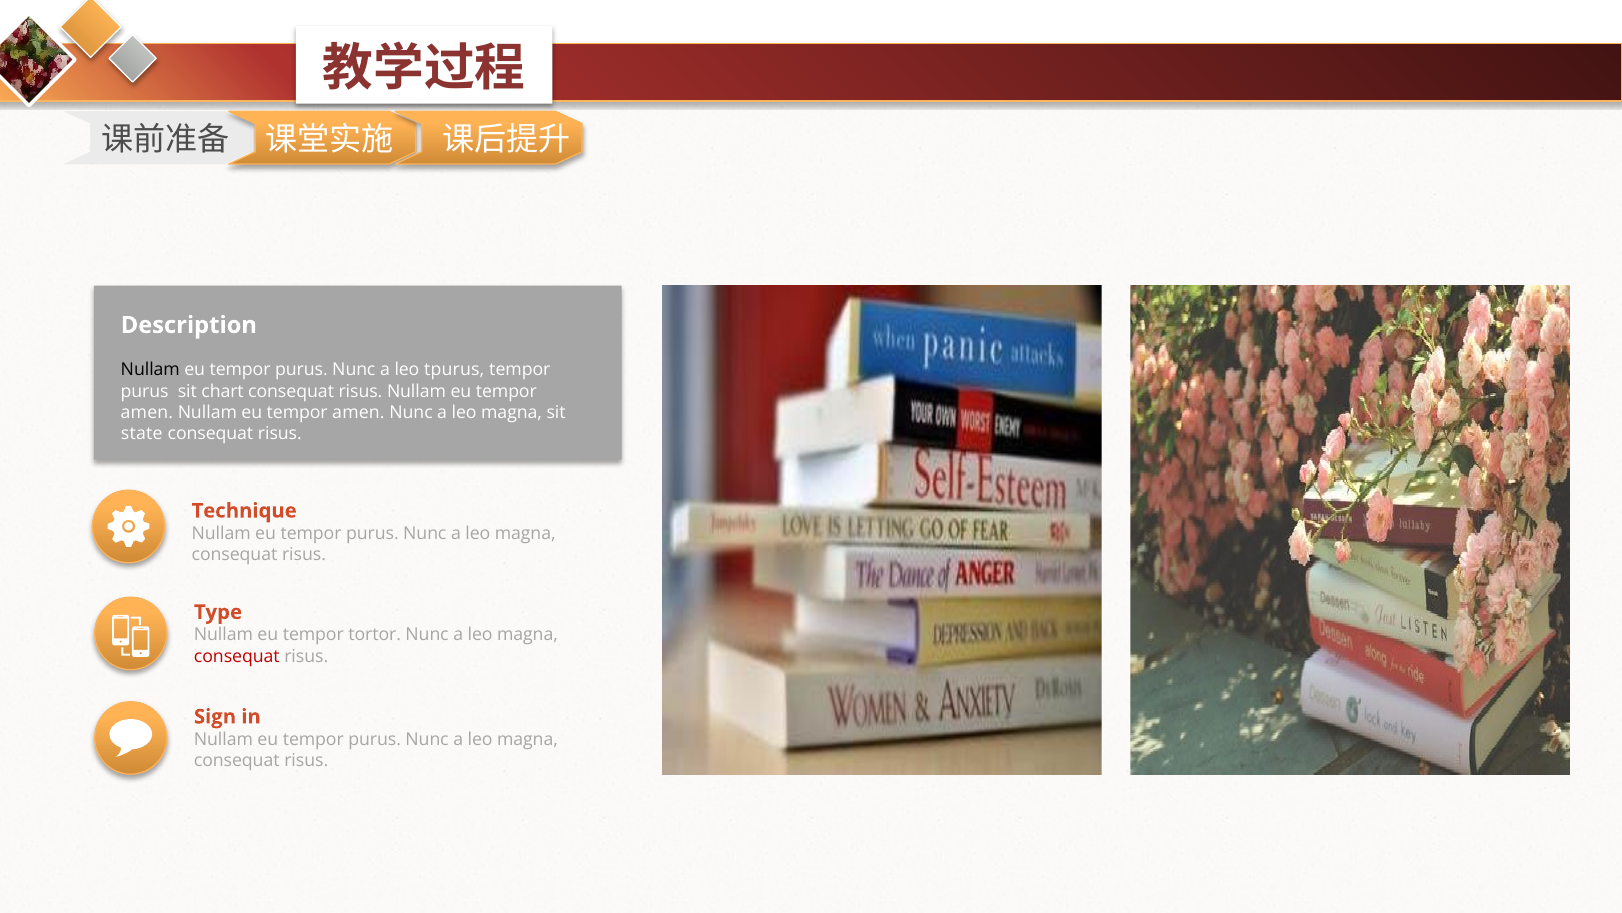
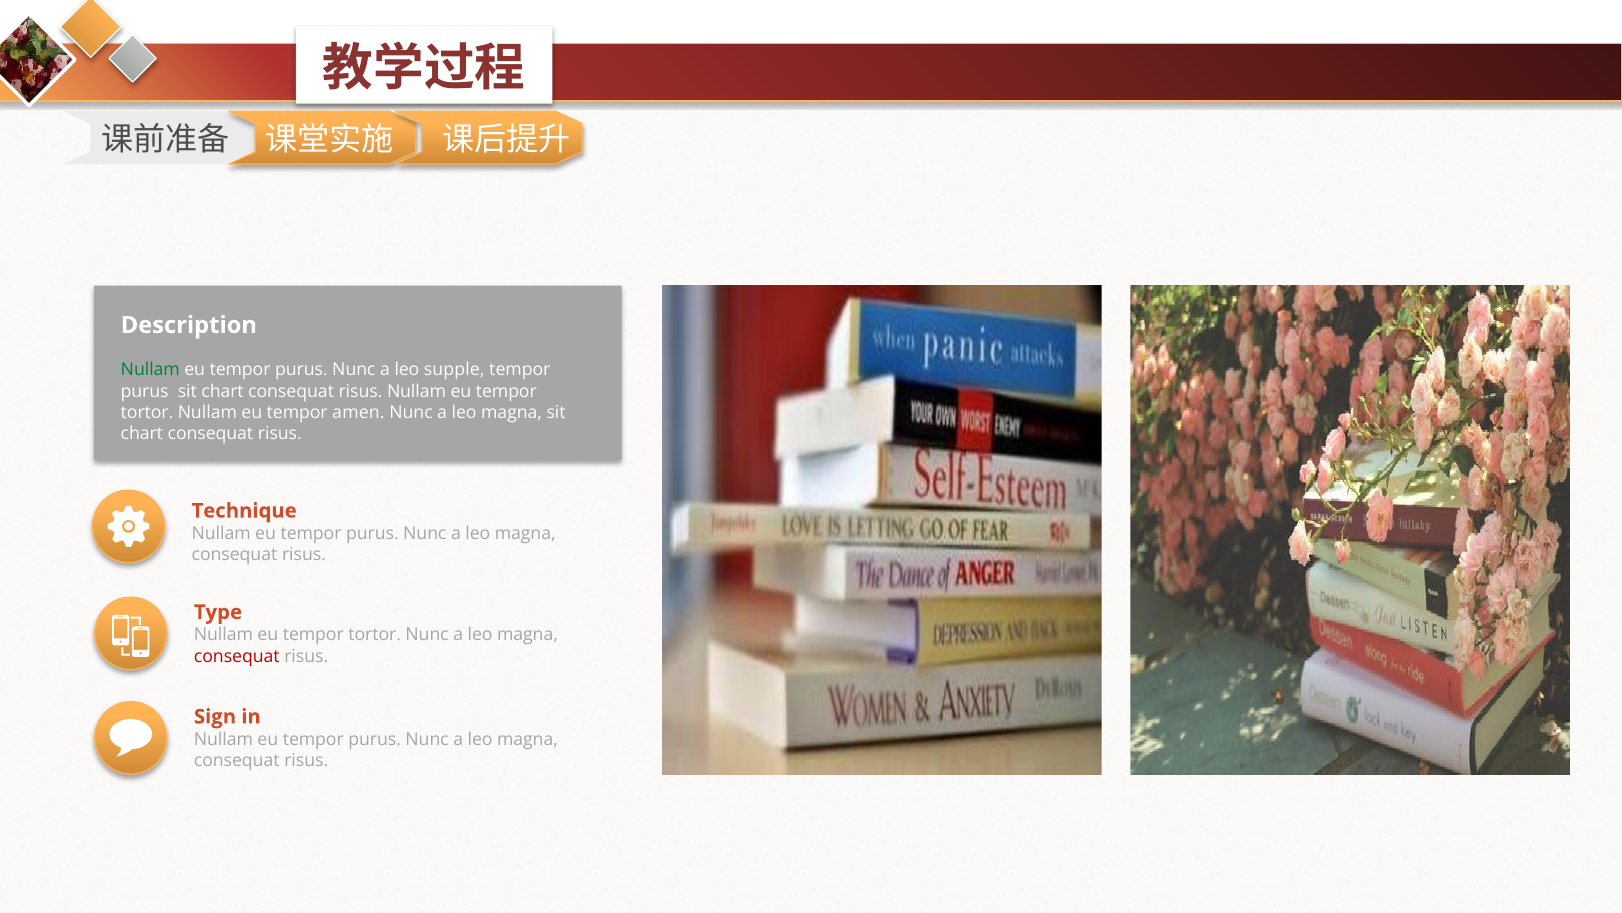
Nullam at (150, 370) colour: black -> green
tpurus: tpurus -> supple
amen at (147, 412): amen -> tortor
state at (142, 433): state -> chart
